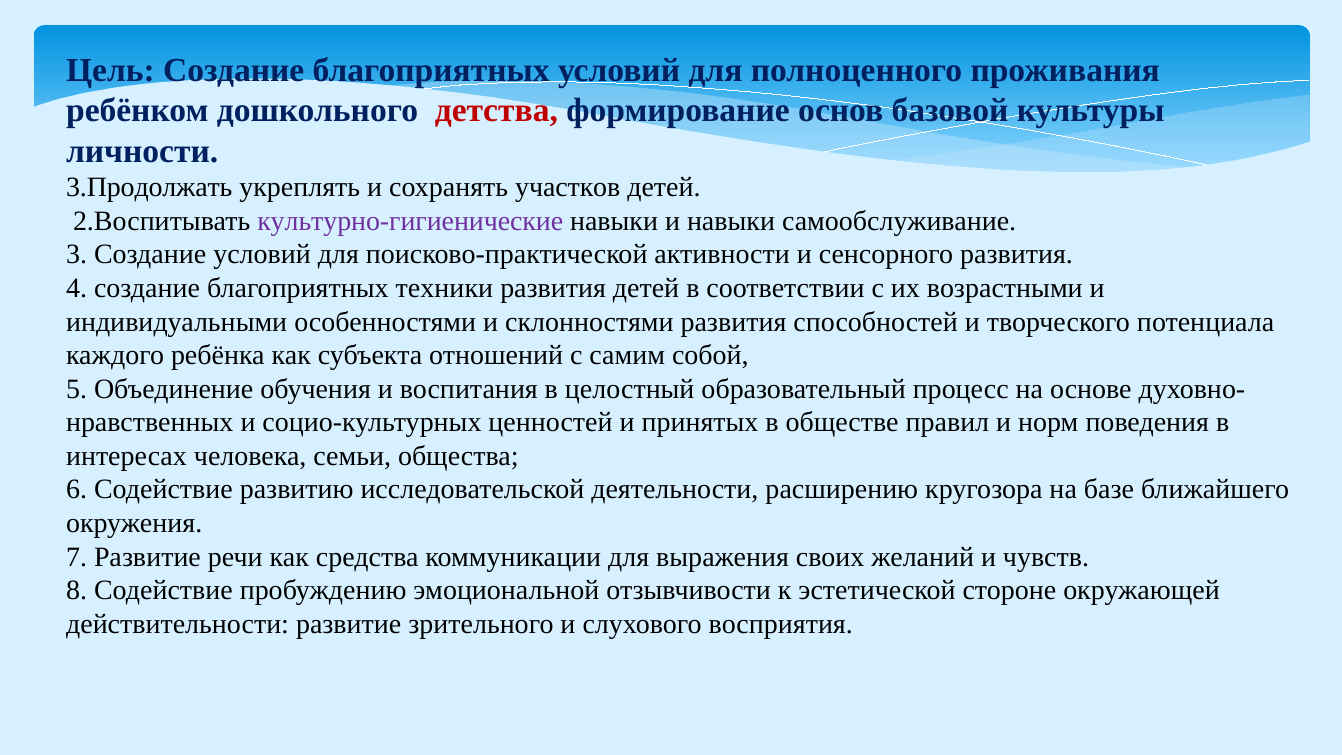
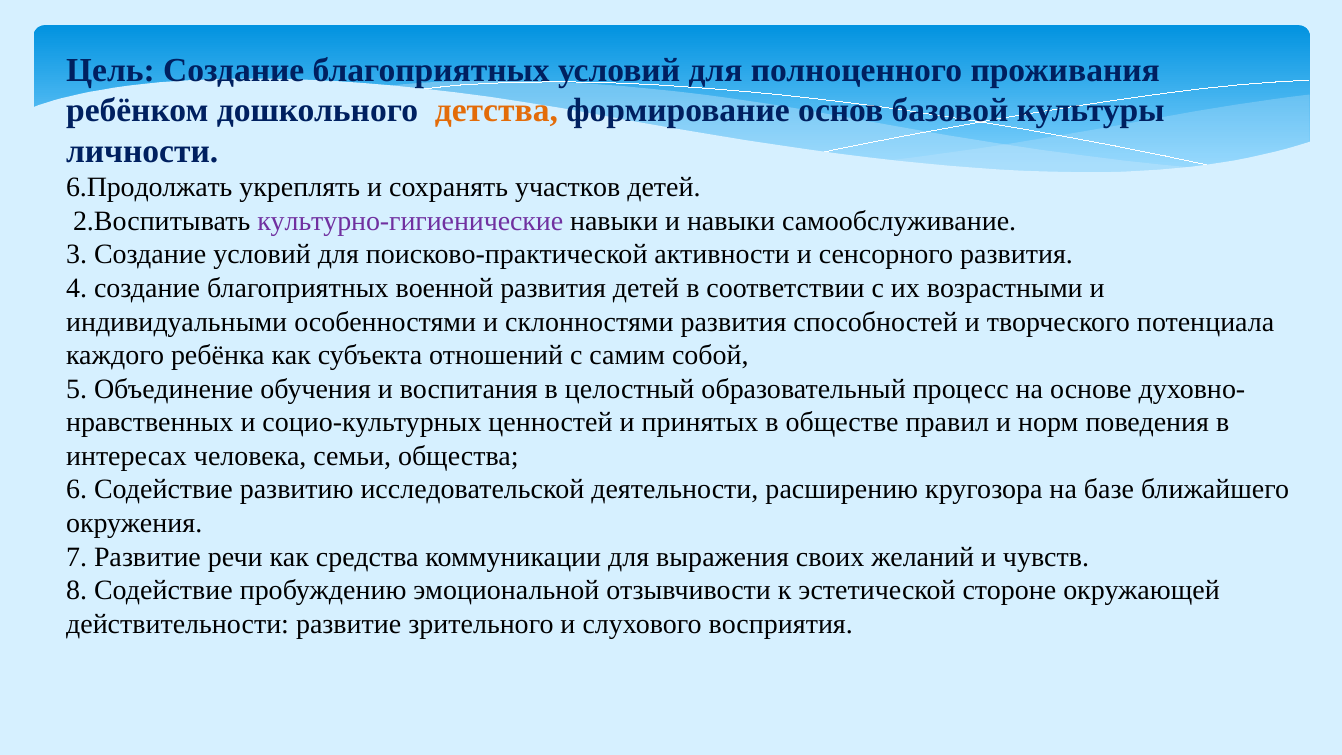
детства colour: red -> orange
3.Продолжать: 3.Продолжать -> 6.Продолжать
техники: техники -> военной
